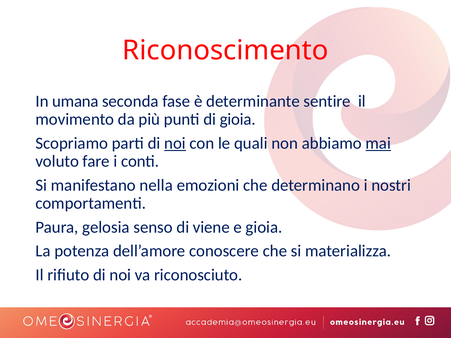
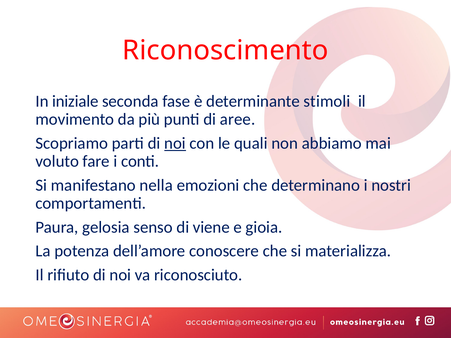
umana: umana -> iniziale
sentire: sentire -> stimoli
di gioia: gioia -> aree
mai underline: present -> none
